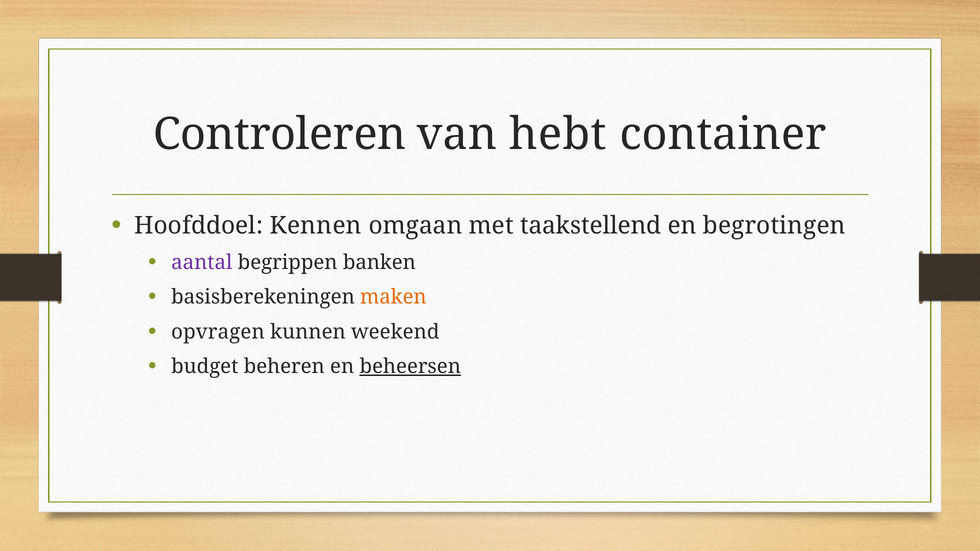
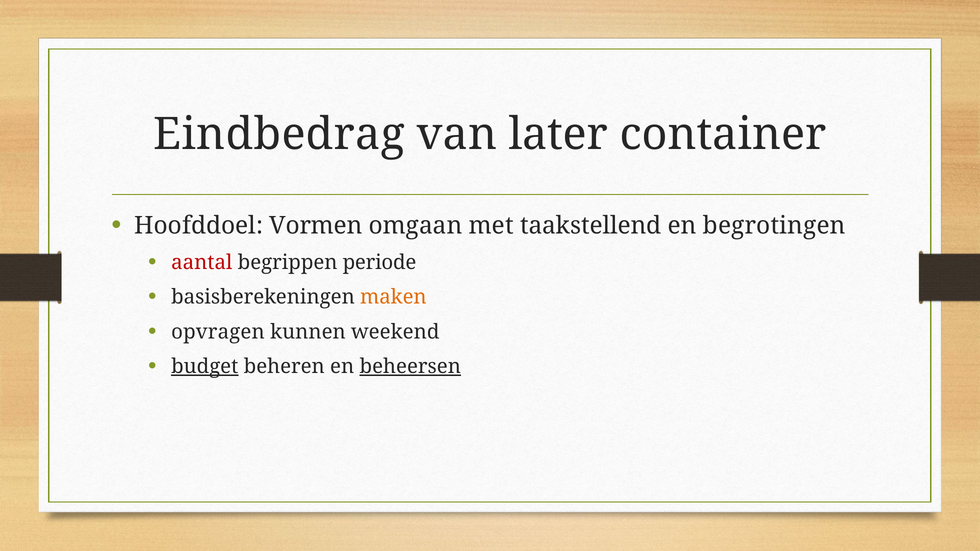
Controleren: Controleren -> Eindbedrag
hebt: hebt -> later
Kennen: Kennen -> Vormen
aantal colour: purple -> red
banken: banken -> periode
budget underline: none -> present
